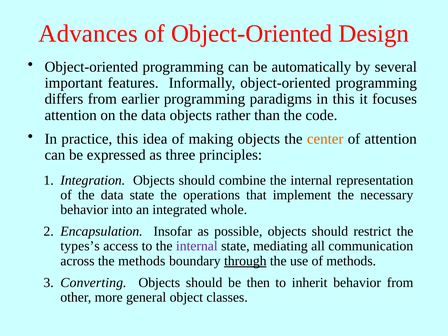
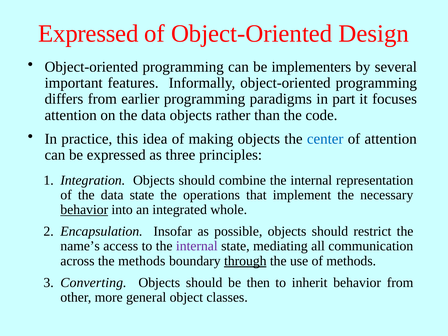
Advances at (88, 33): Advances -> Expressed
automatically: automatically -> implementers
in this: this -> part
center colour: orange -> blue
behavior at (84, 210) underline: none -> present
types’s: types’s -> name’s
